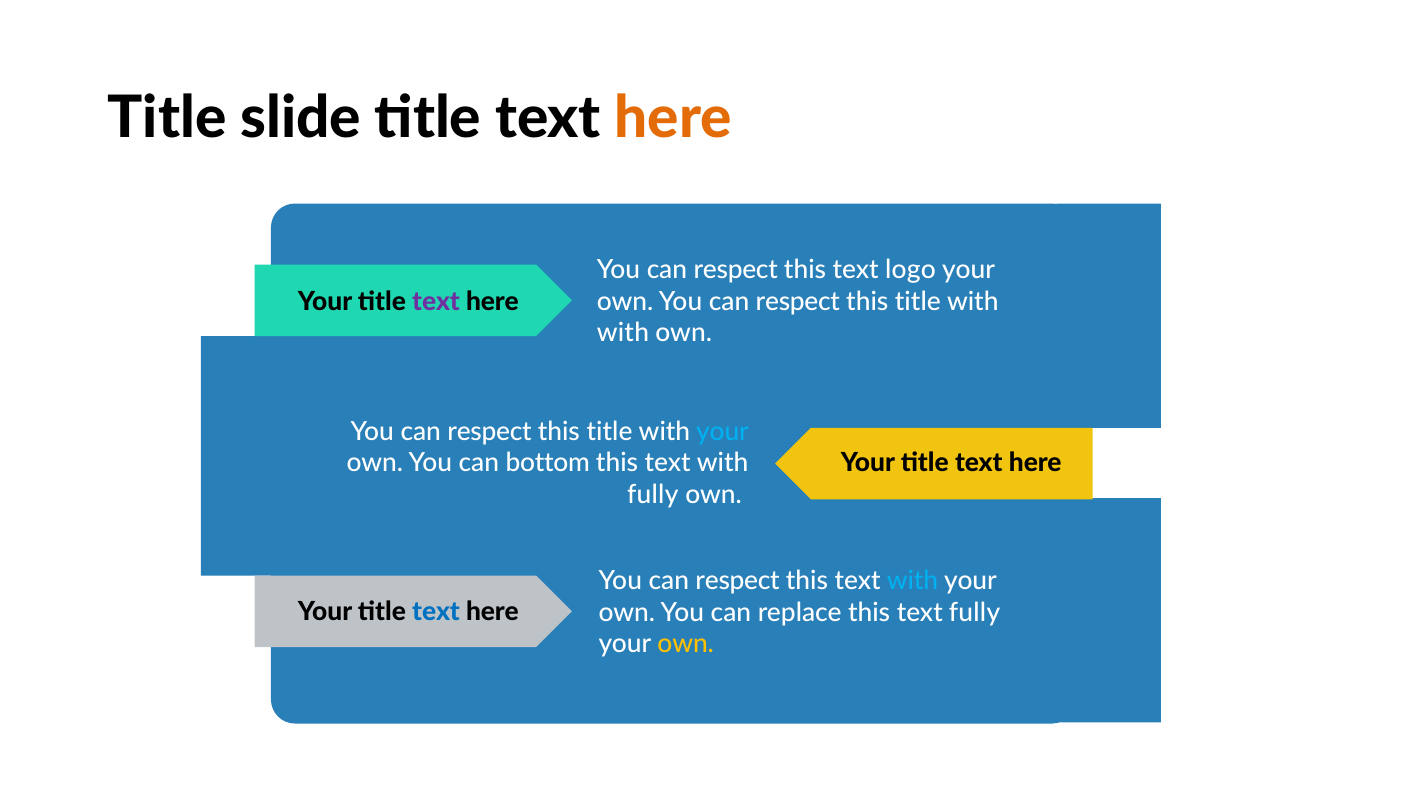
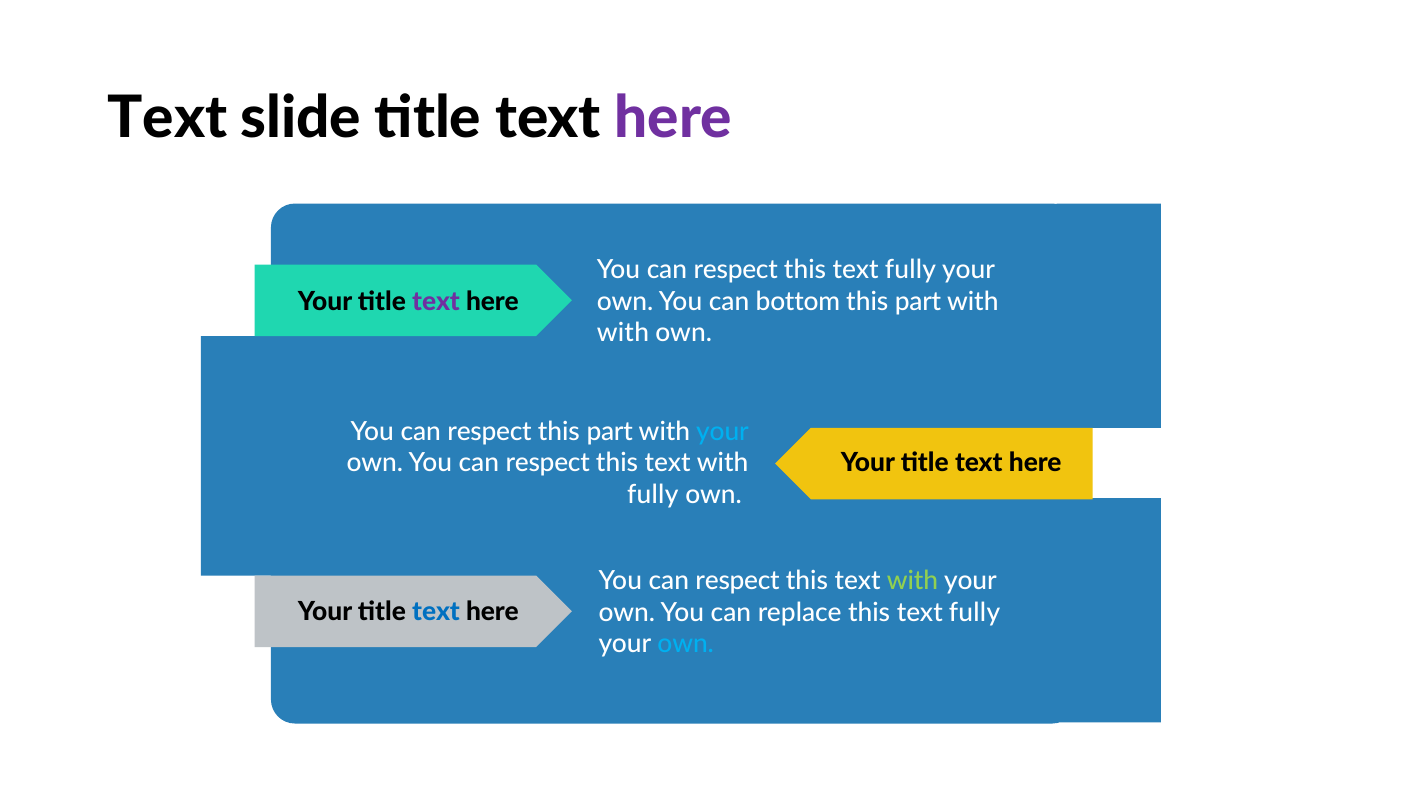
Title at (167, 118): Title -> Text
here at (674, 118) colour: orange -> purple
logo at (910, 270): logo -> fully
respect at (798, 302): respect -> bottom
title at (918, 302): title -> part
title at (610, 432): title -> part
bottom at (548, 463): bottom -> respect
with at (912, 581) colour: light blue -> light green
own at (686, 644) colour: yellow -> light blue
